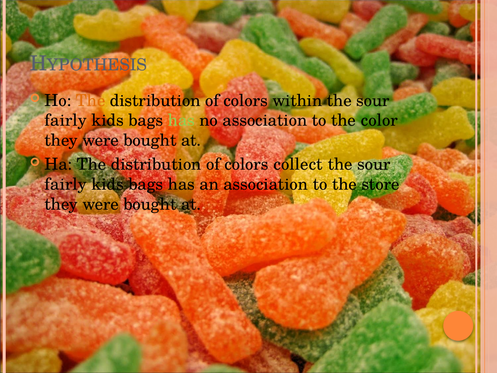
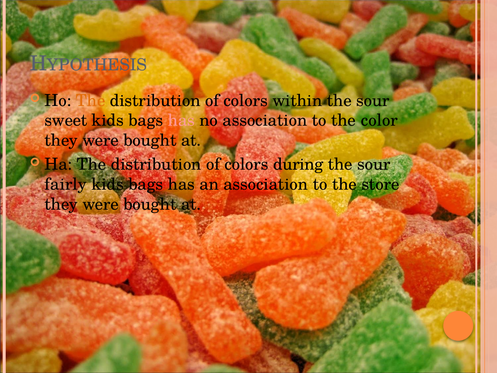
fairly at (66, 120): fairly -> sweet
has at (181, 120) colour: light green -> pink
collect: collect -> during
